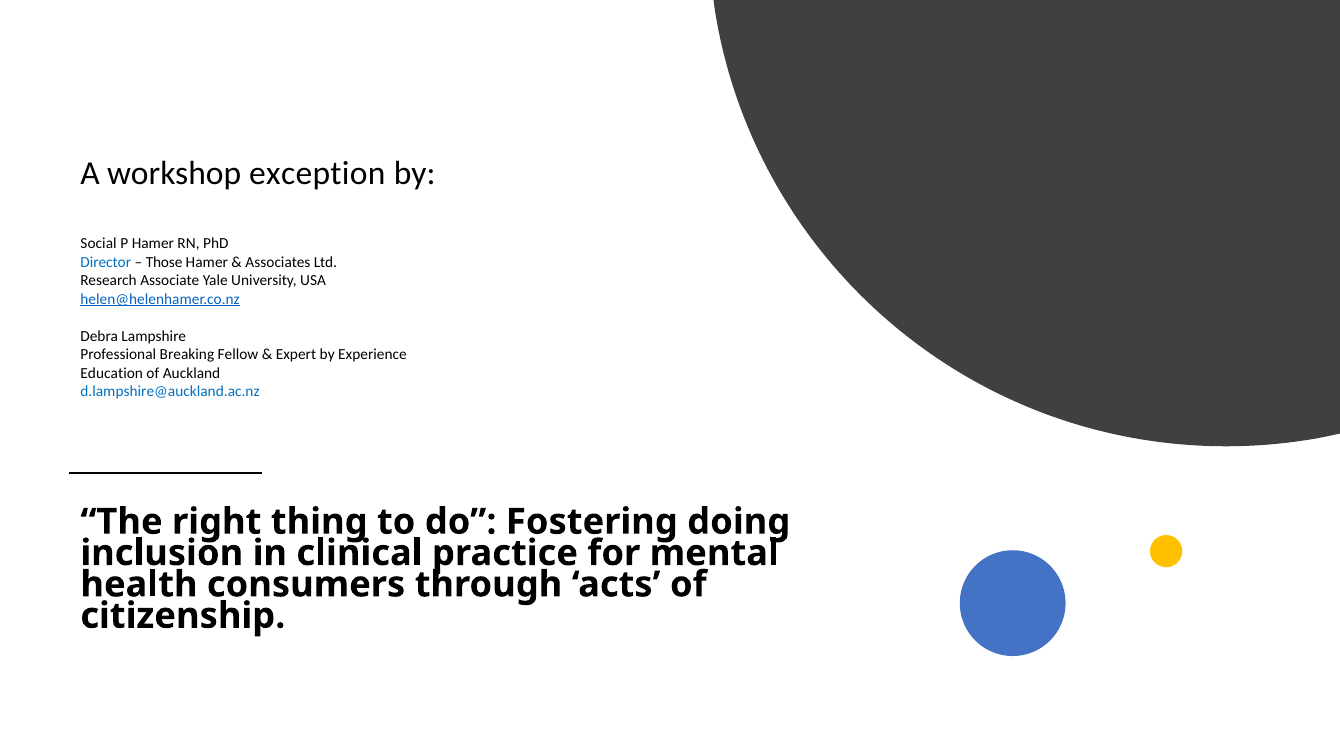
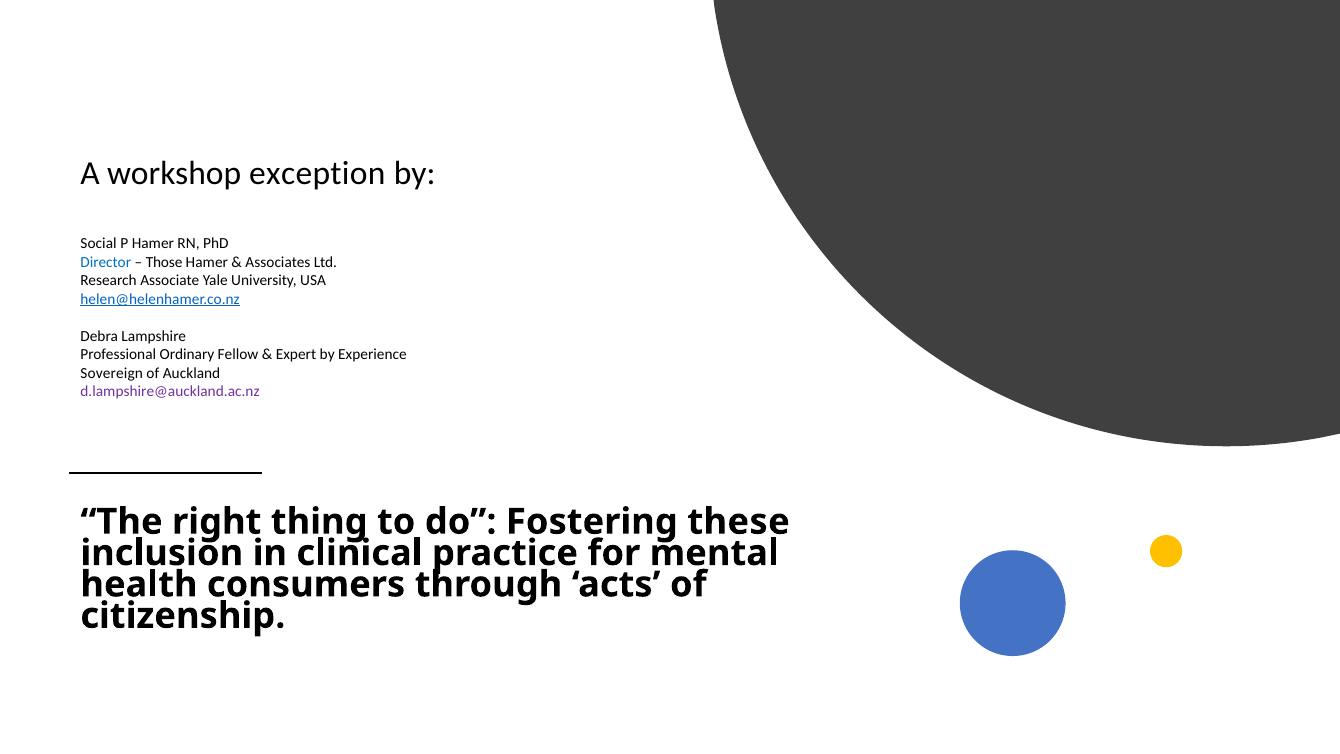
Breaking: Breaking -> Ordinary
Education: Education -> Sovereign
d.lampshire@auckland.ac.nz colour: blue -> purple
doing: doing -> these
